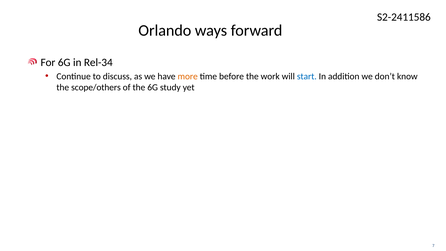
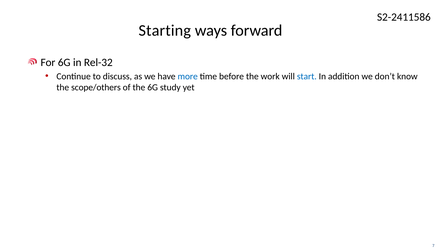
Orlando: Orlando -> Starting
Rel-34: Rel-34 -> Rel-32
more colour: orange -> blue
